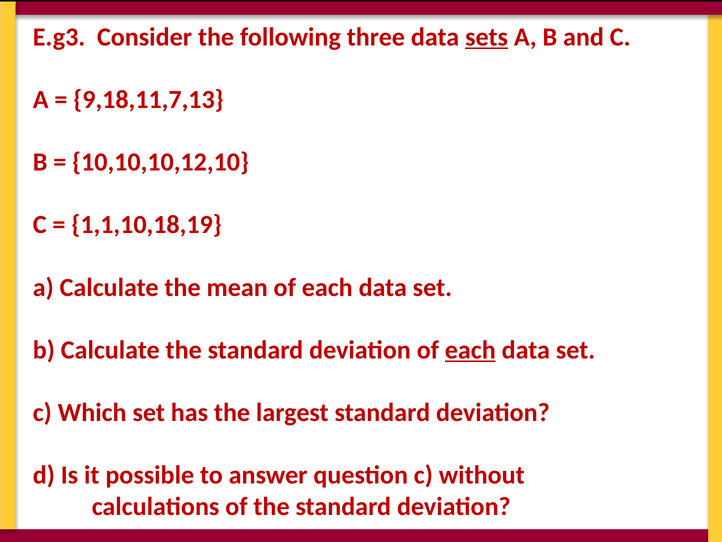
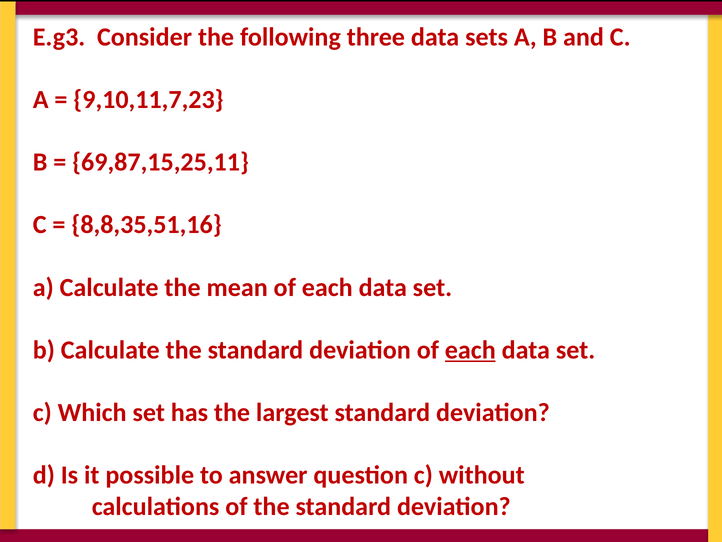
sets underline: present -> none
9,18,11,7,13: 9,18,11,7,13 -> 9,10,11,7,23
10,10,10,12,10: 10,10,10,12,10 -> 69,87,15,25,11
1,1,10,18,19: 1,1,10,18,19 -> 8,8,35,51,16
